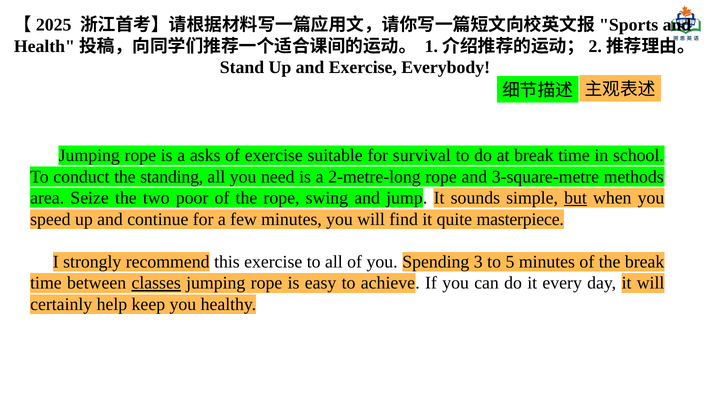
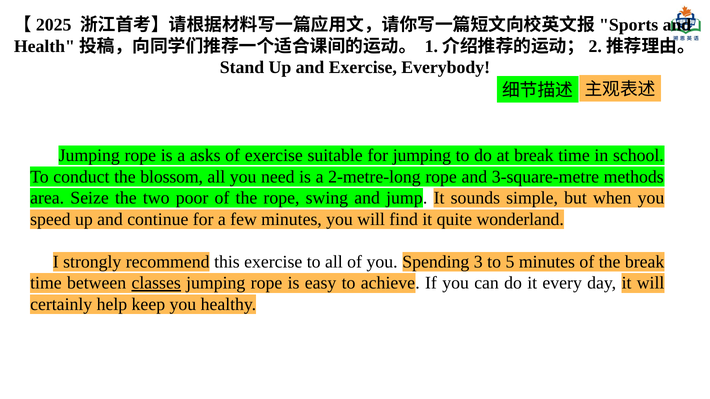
for survival: survival -> jumping
standing: standing -> blossom
but underline: present -> none
masterpiece: masterpiece -> wonderland
